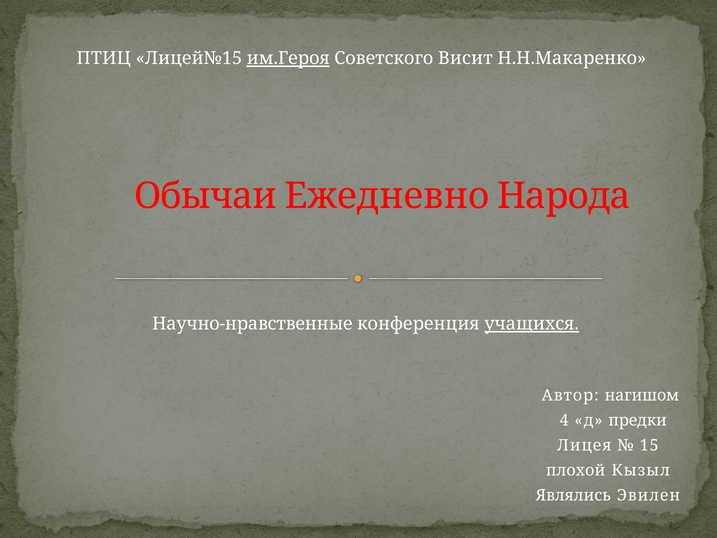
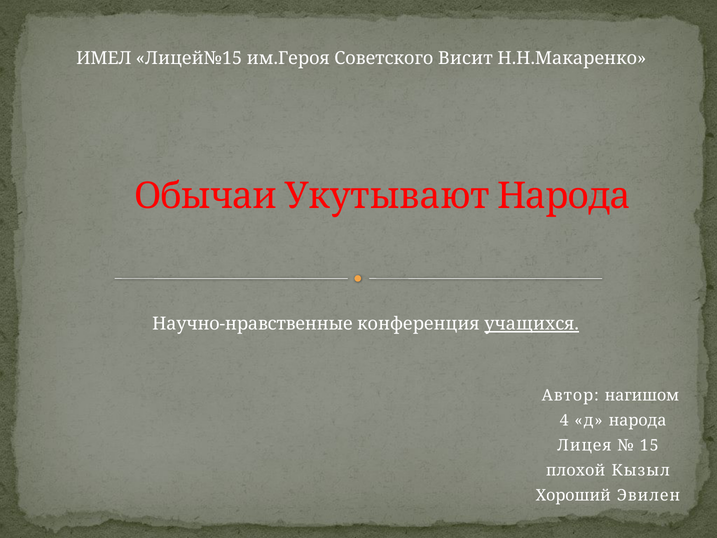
ПТИЦ: ПТИЦ -> ИМЕЛ
им.Героя underline: present -> none
Ежедневно: Ежедневно -> Укутывают
д предки: предки -> народа
Являлись: Являлись -> Хороший
